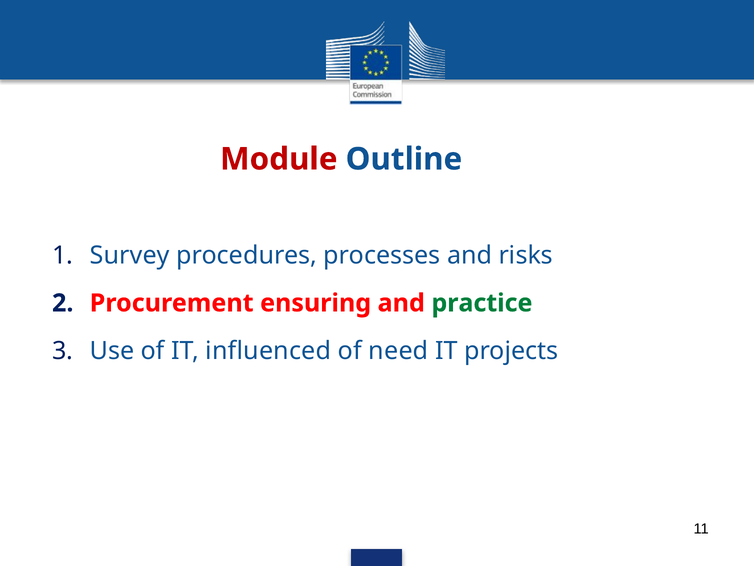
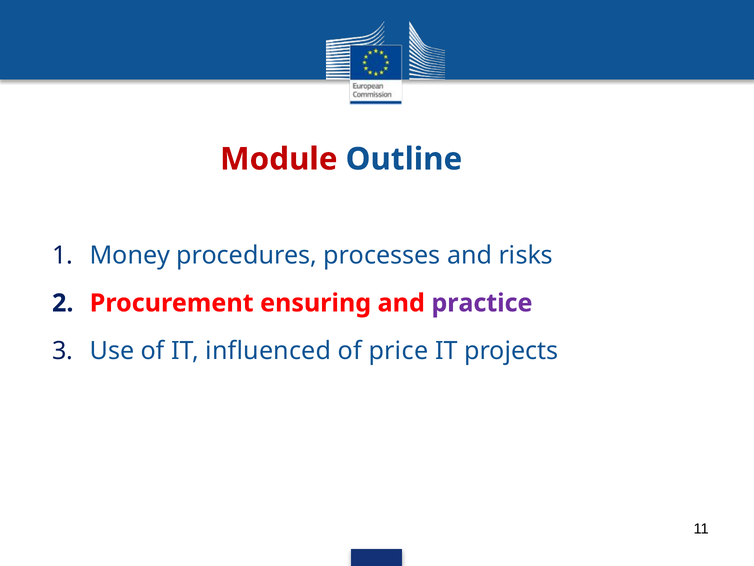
Survey: Survey -> Money
practice colour: green -> purple
need: need -> price
